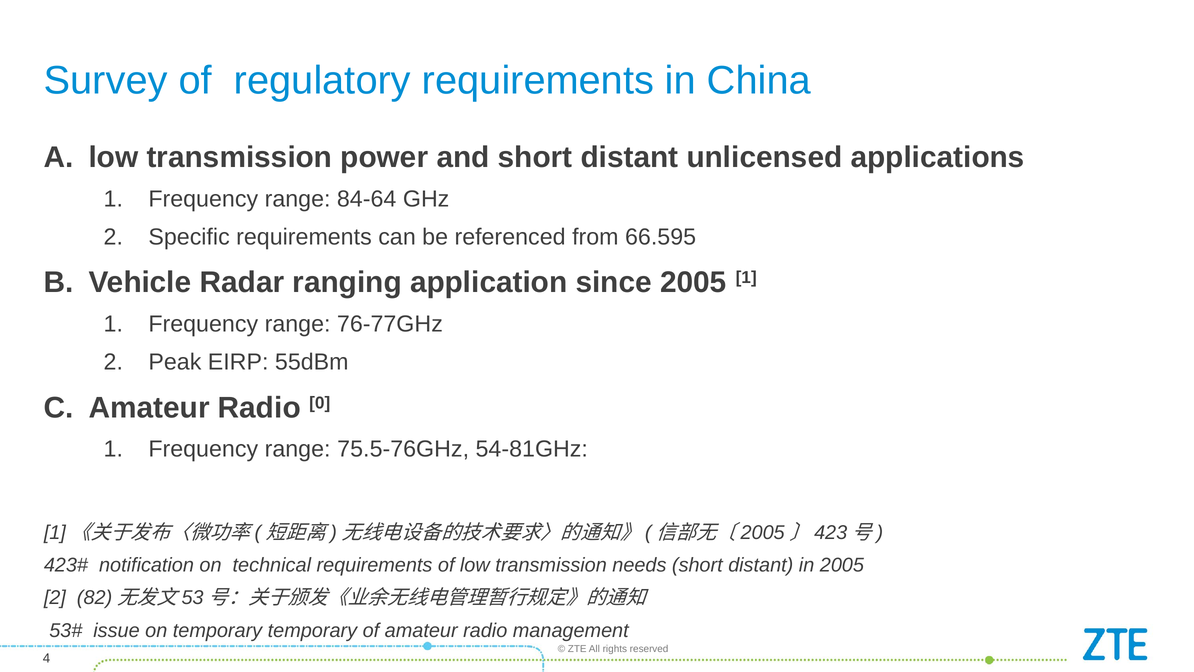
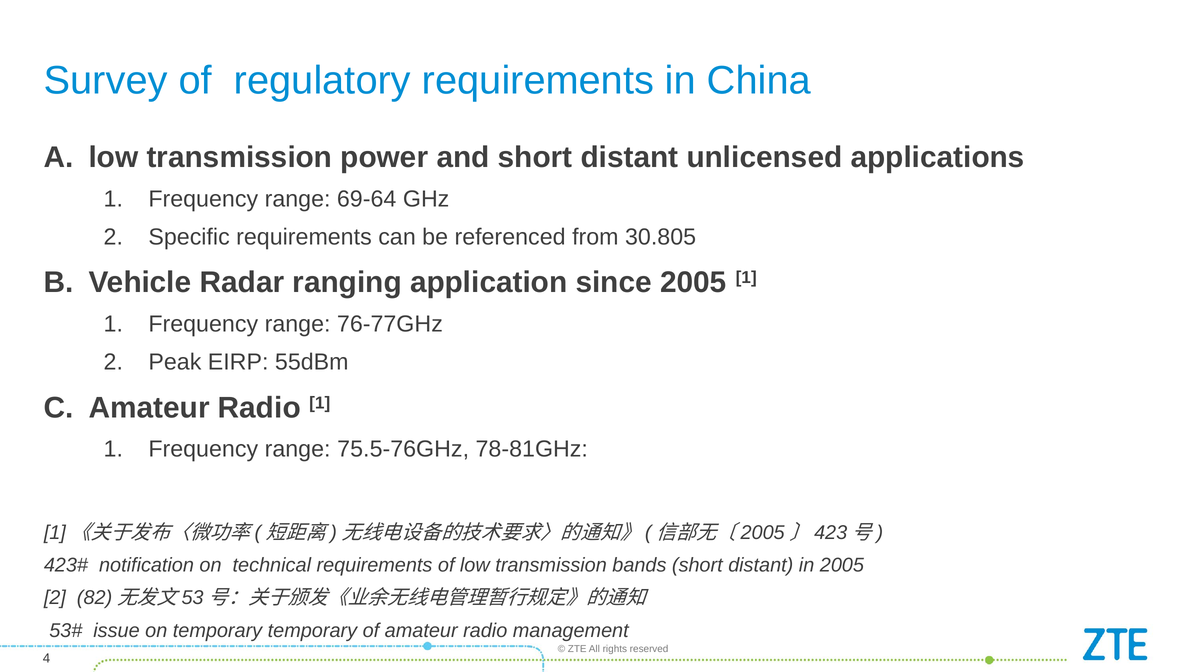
84-64: 84-64 -> 69-64
66.595: 66.595 -> 30.805
Radio 0: 0 -> 1
54-81GHz: 54-81GHz -> 78-81GHz
needs: needs -> bands
